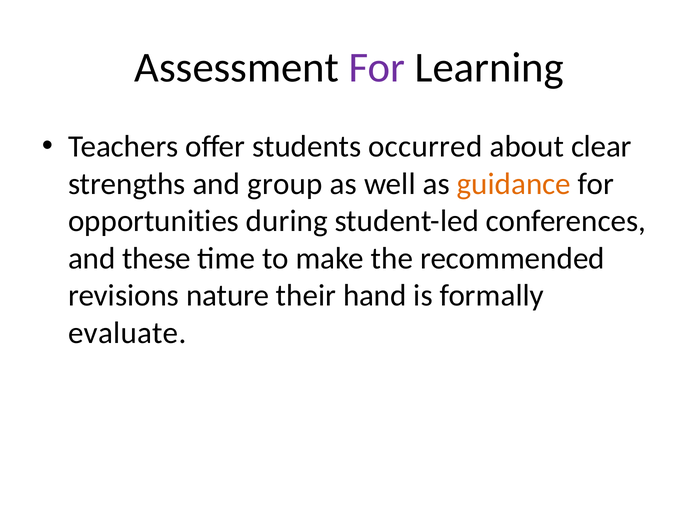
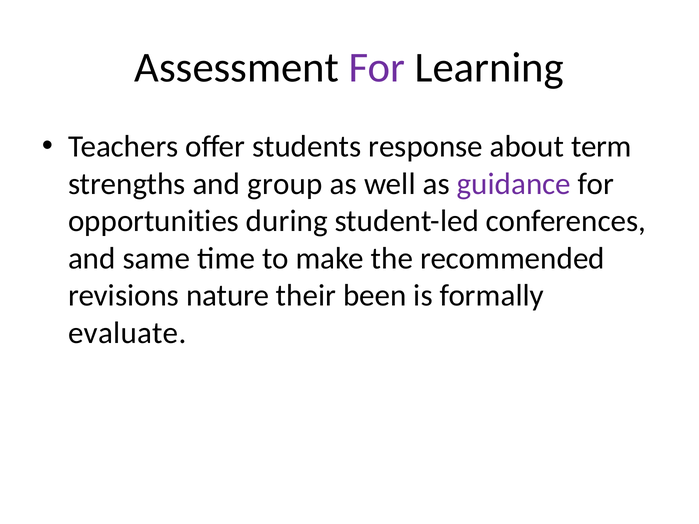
occurred: occurred -> response
clear: clear -> term
guidance colour: orange -> purple
these: these -> same
hand: hand -> been
